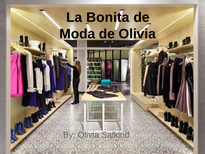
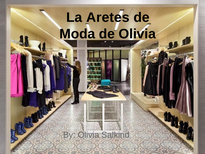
Bonita: Bonita -> Aretes
